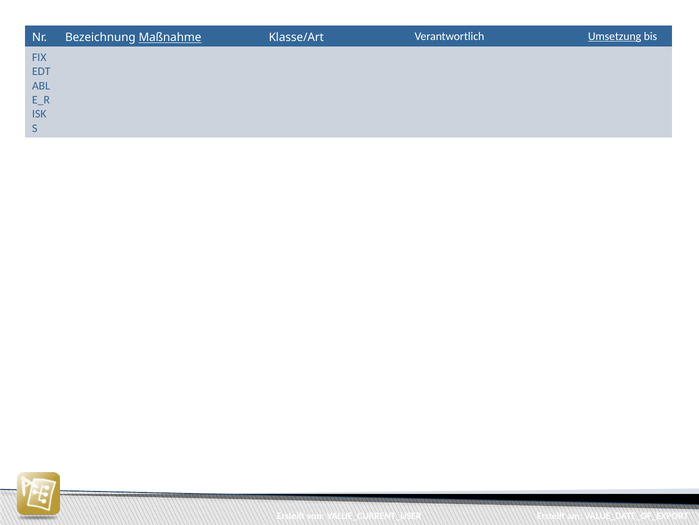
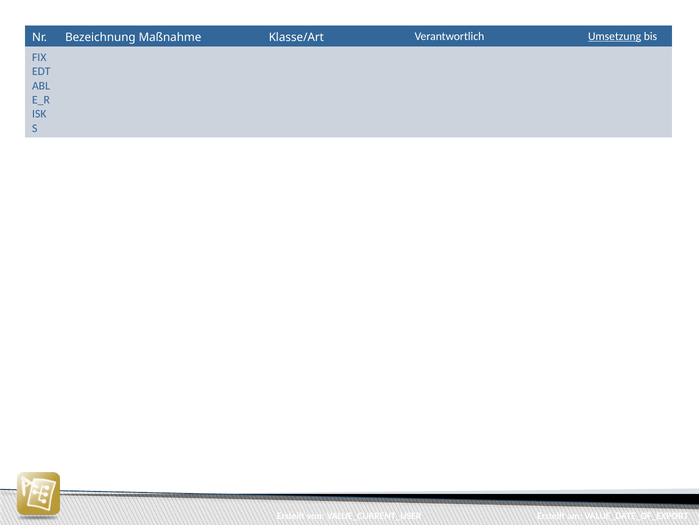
Maßnahme underline: present -> none
